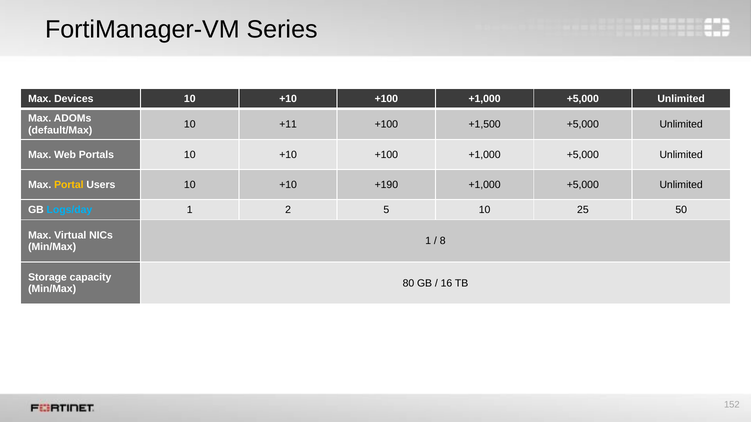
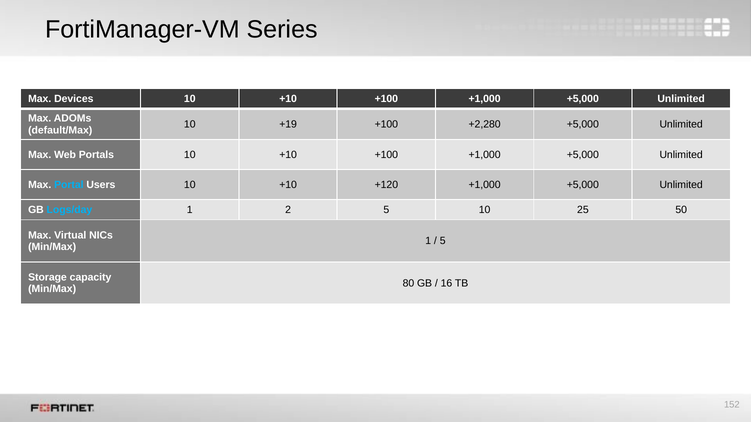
+11: +11 -> +19
+1,500: +1,500 -> +2,280
Portal colour: yellow -> light blue
+190: +190 -> +120
8 at (443, 241): 8 -> 5
